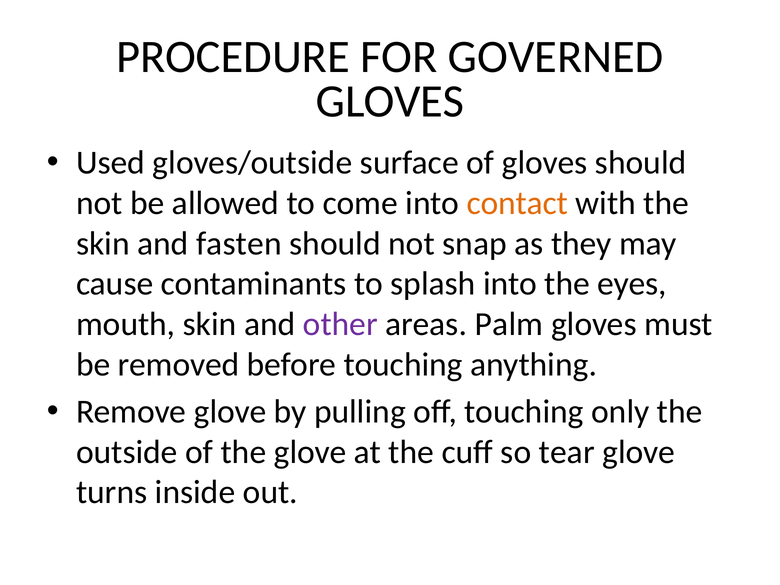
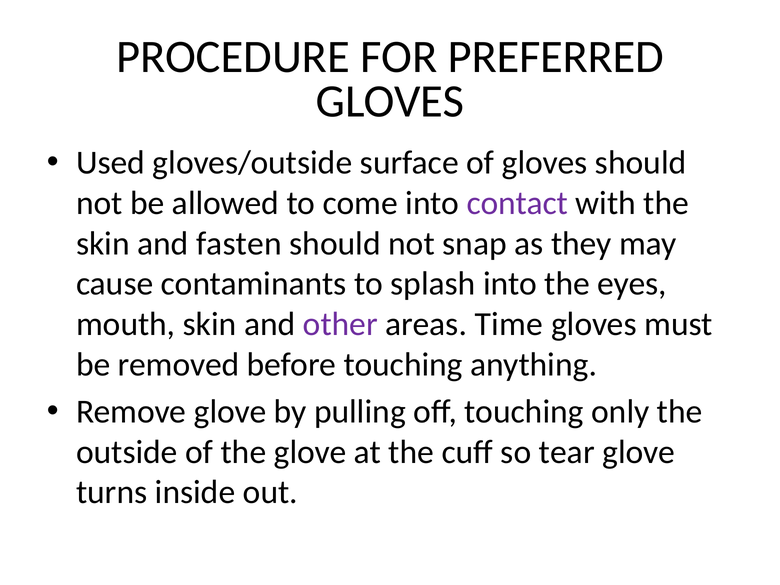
GOVERNED: GOVERNED -> PREFERRED
contact colour: orange -> purple
Palm: Palm -> Time
